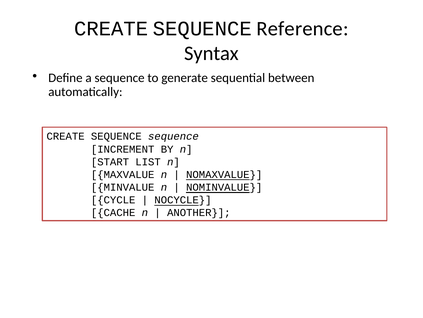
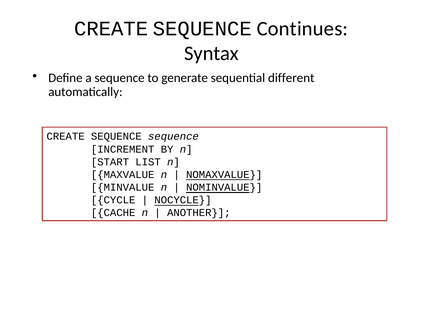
Reference: Reference -> Continues
between: between -> different
